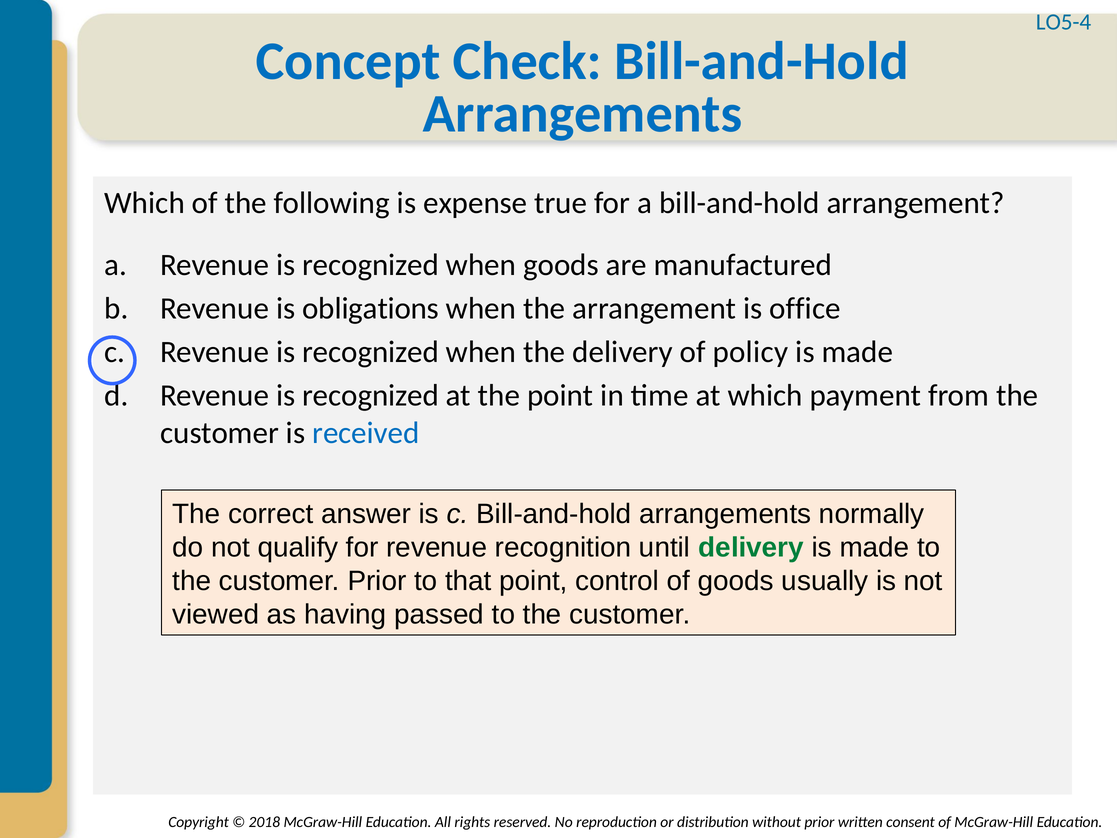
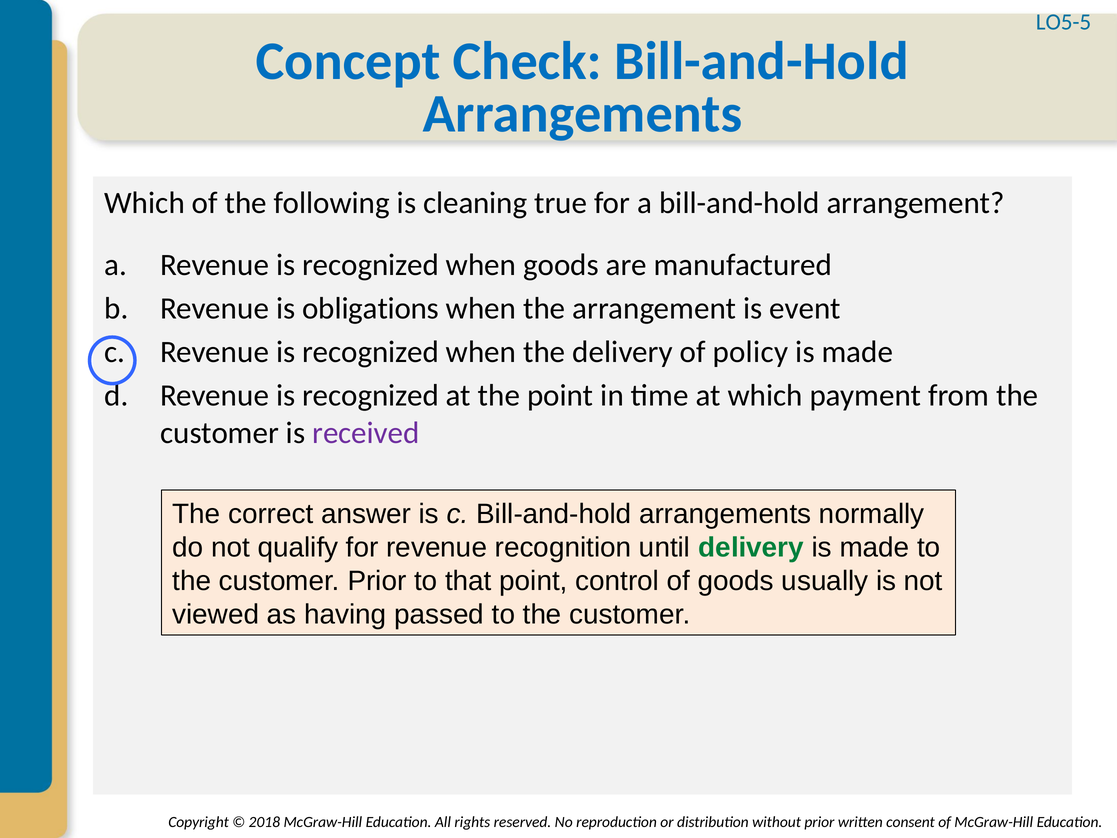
LO5-4: LO5-4 -> LO5-5
expense: expense -> cleaning
office: office -> event
received colour: blue -> purple
